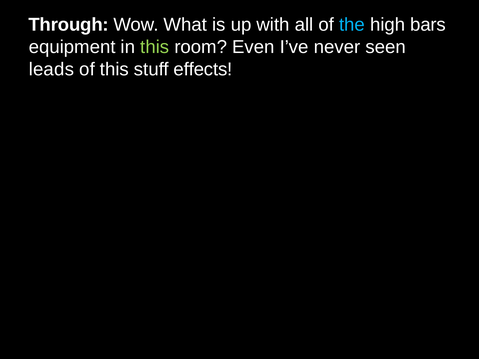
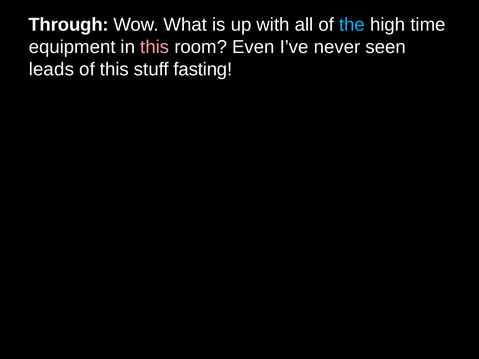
bars: bars -> time
this at (155, 47) colour: light green -> pink
effects: effects -> fasting
